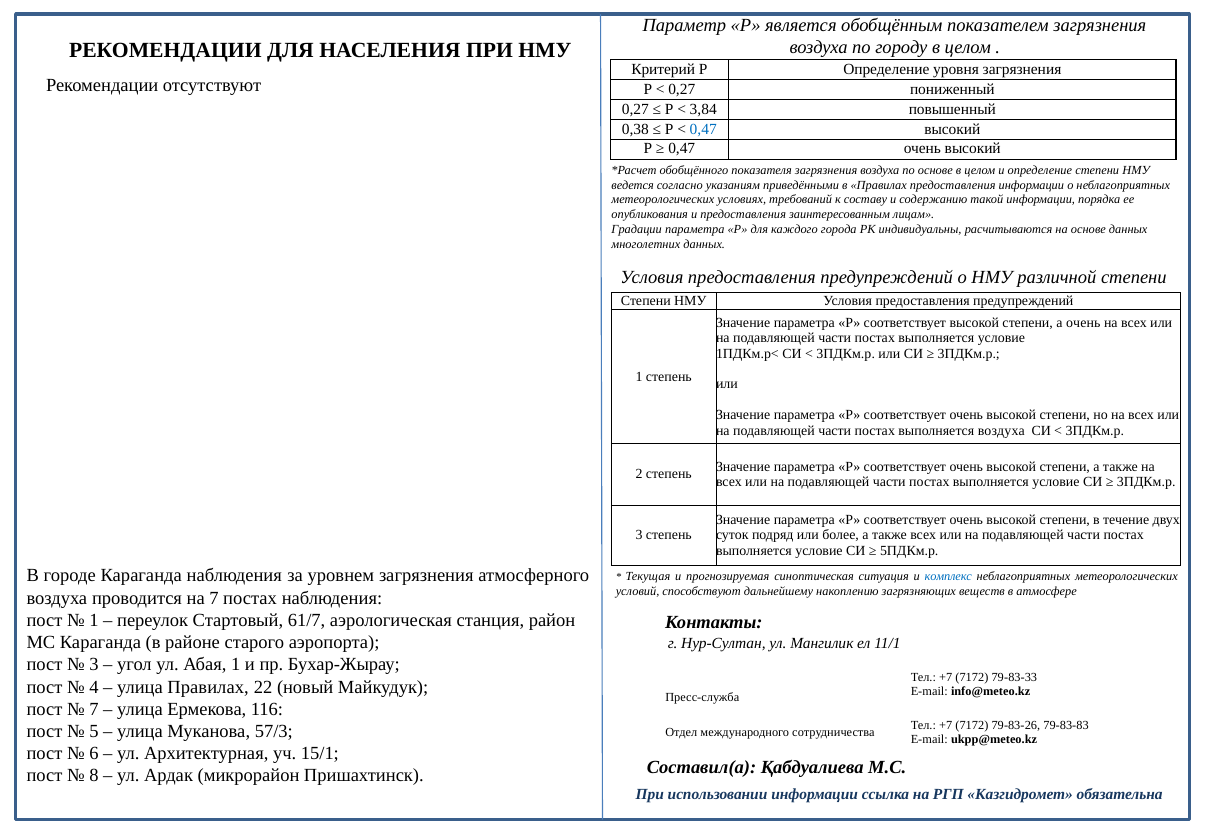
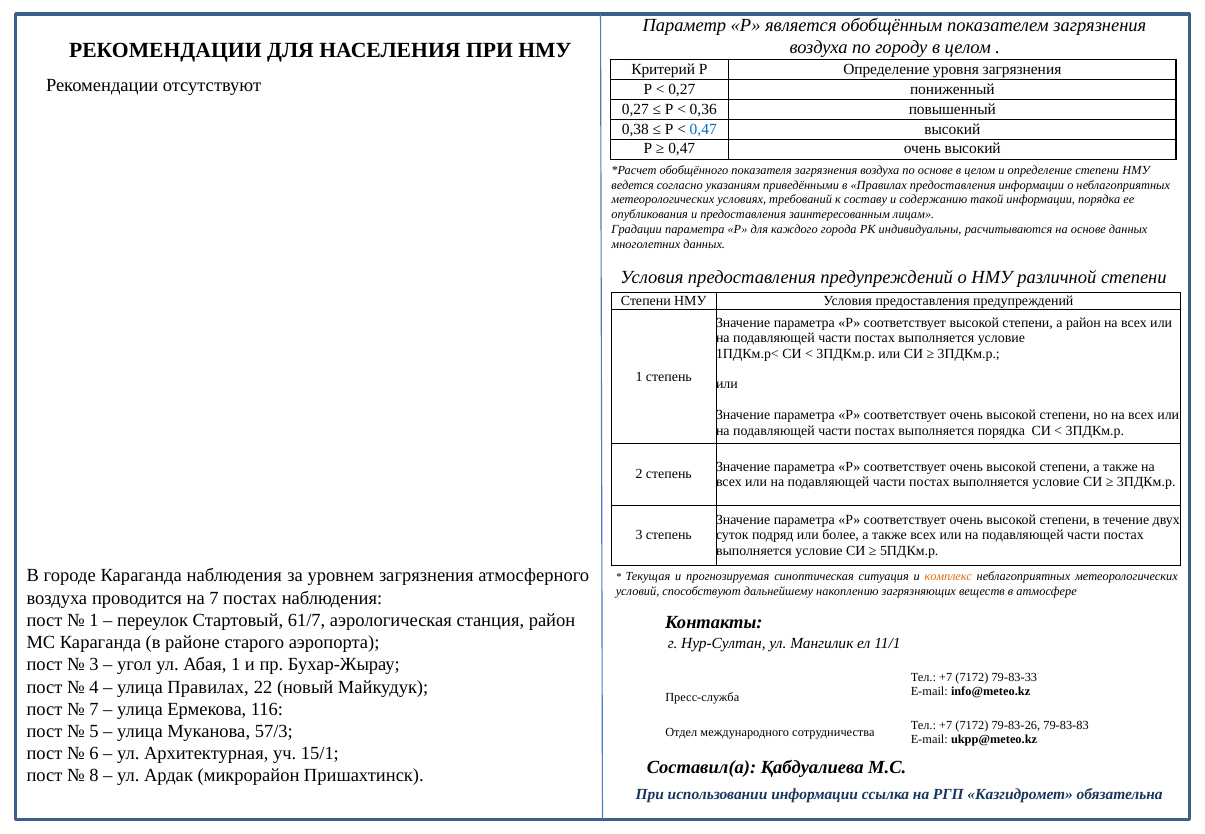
3,84: 3,84 -> 0,36
а очень: очень -> район
выполняется воздуха: воздуха -> порядка
комплекс colour: blue -> orange
